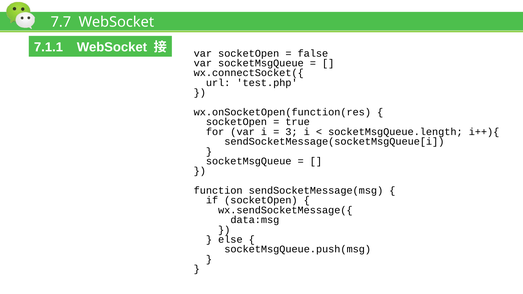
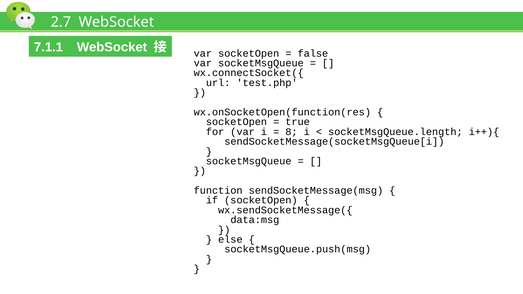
7.7: 7.7 -> 2.7
3: 3 -> 8
